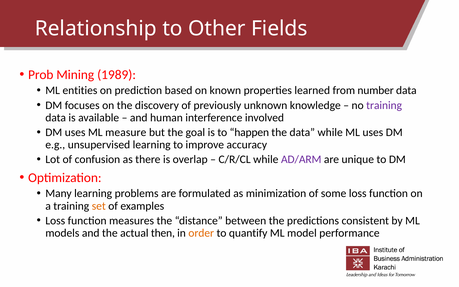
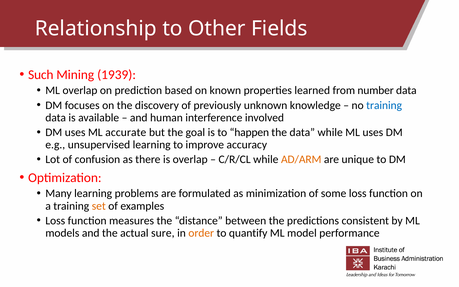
Prob: Prob -> Such
1989: 1989 -> 1939
ML entities: entities -> overlap
training at (384, 105) colour: purple -> blue
measure: measure -> accurate
AD/ARM colour: purple -> orange
then: then -> sure
